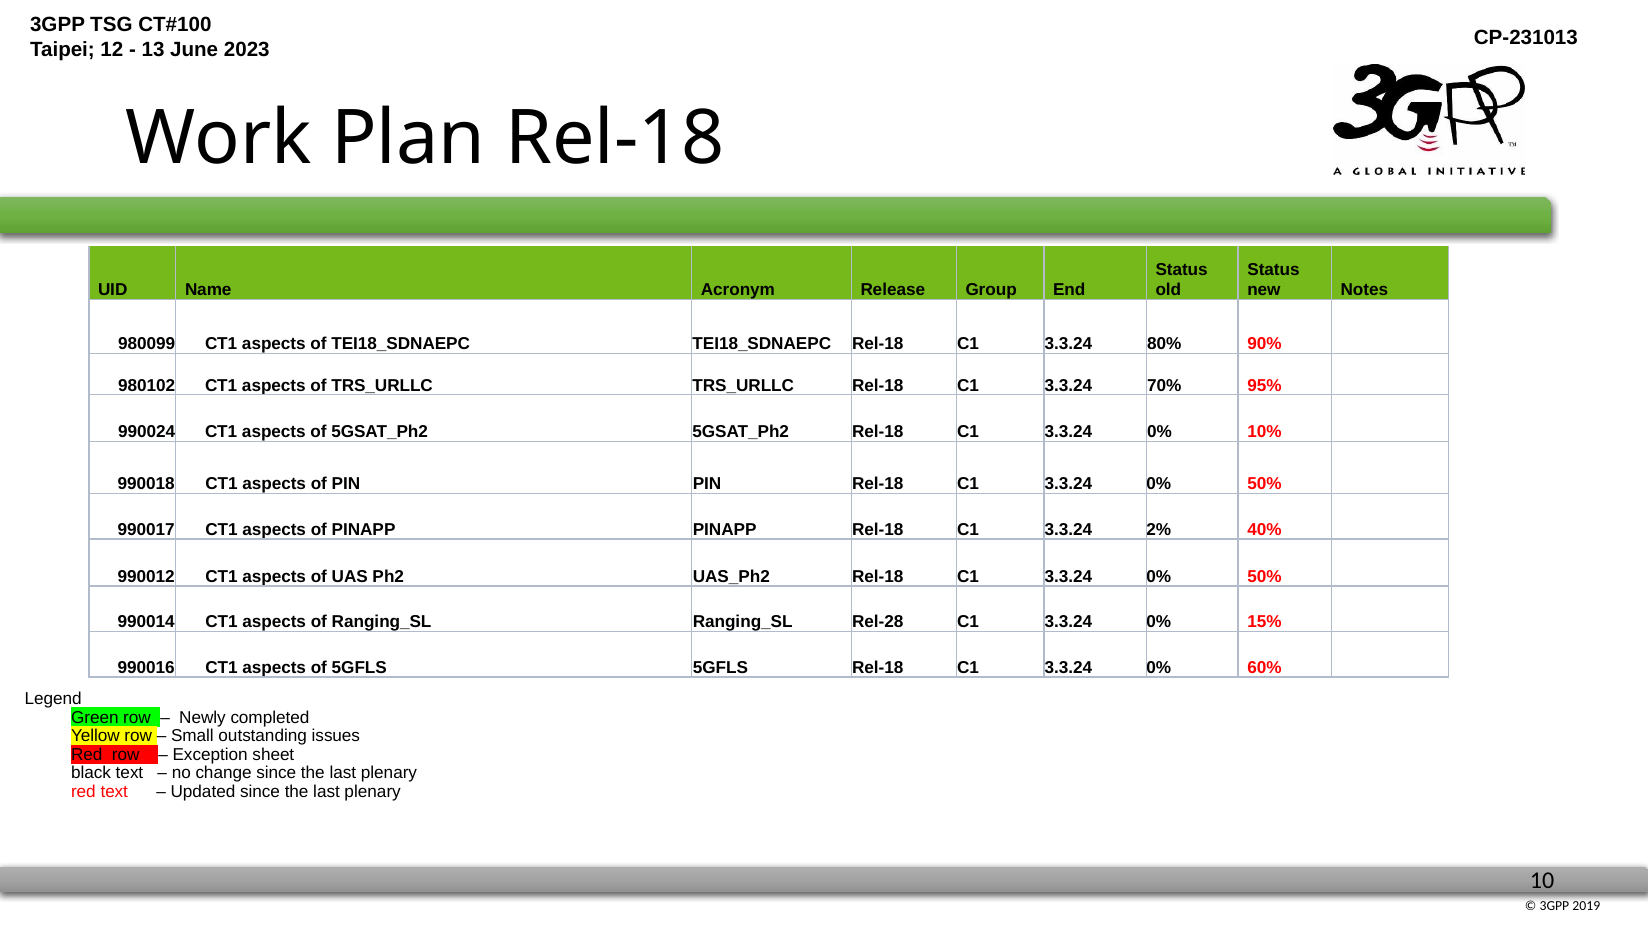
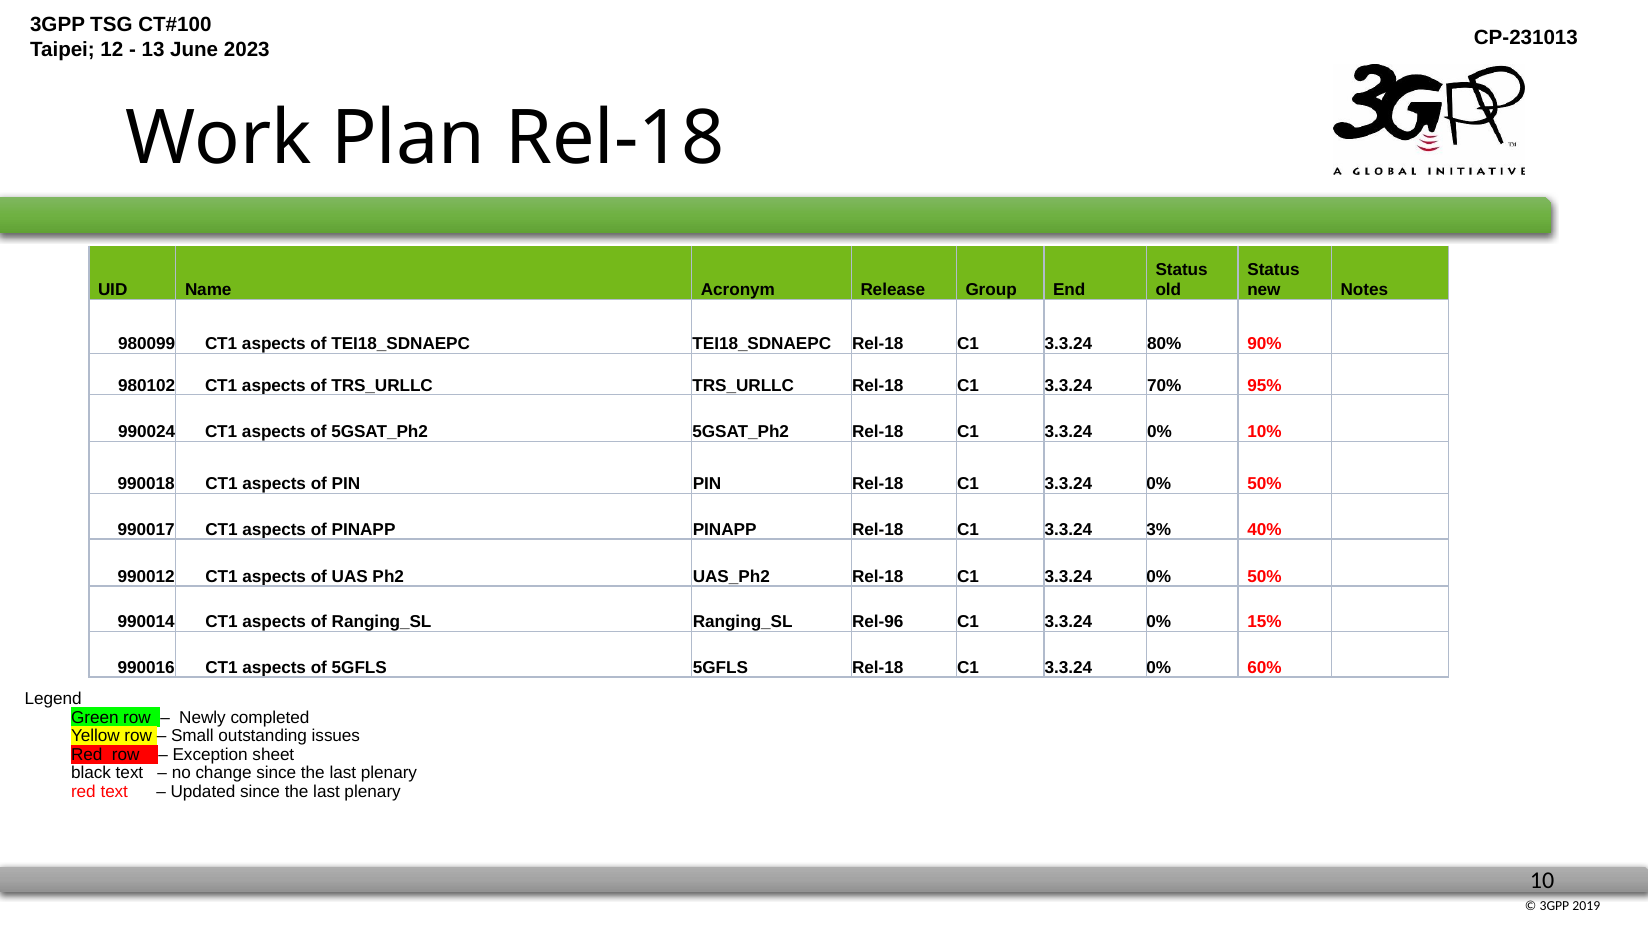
2%: 2% -> 3%
Rel-28: Rel-28 -> Rel-96
